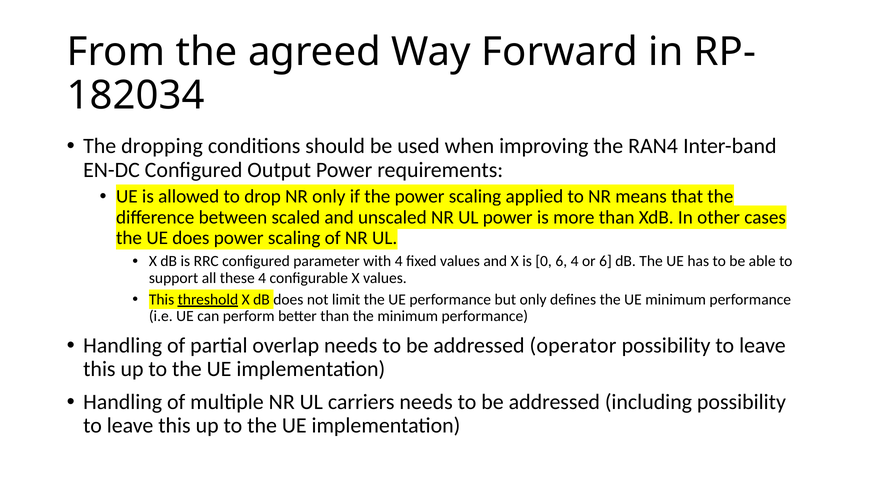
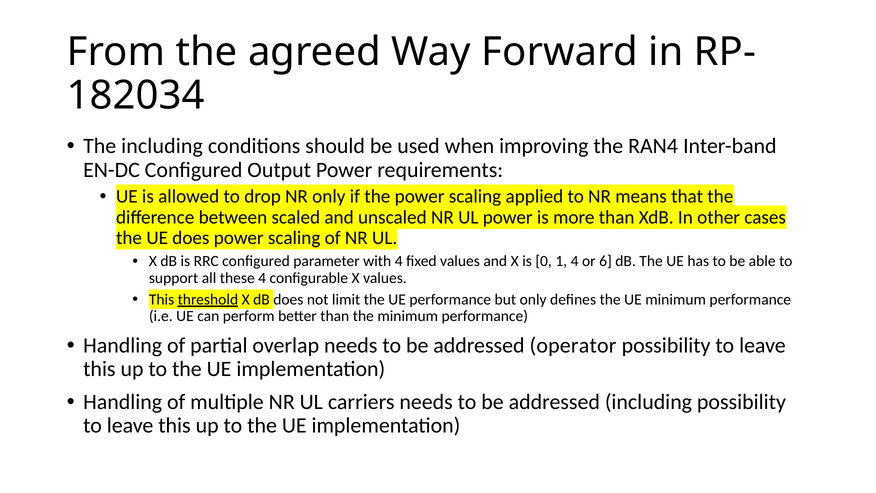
The dropping: dropping -> including
0 6: 6 -> 1
